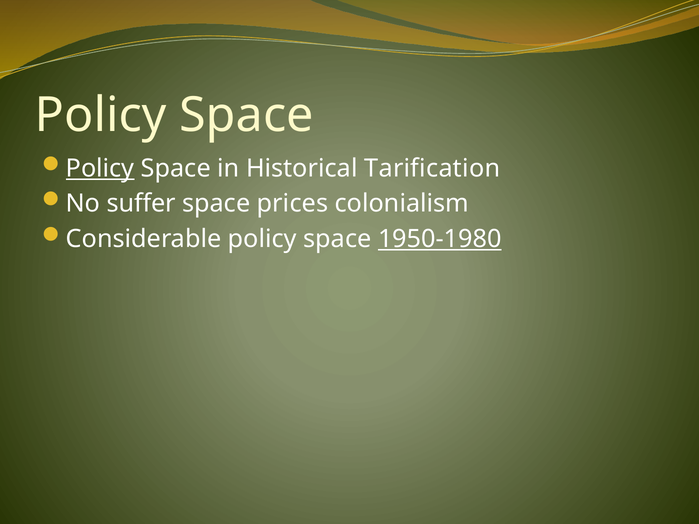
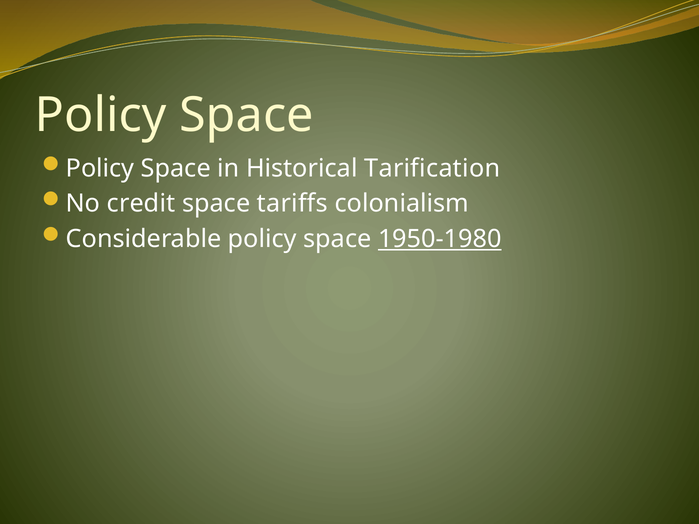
Policy at (100, 168) underline: present -> none
suffer: suffer -> credit
prices: prices -> tariffs
